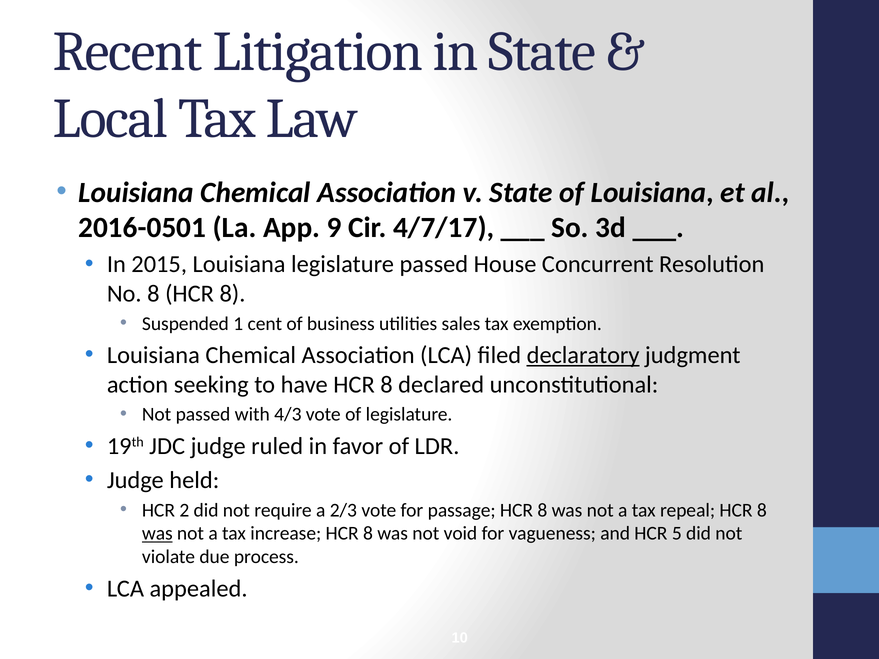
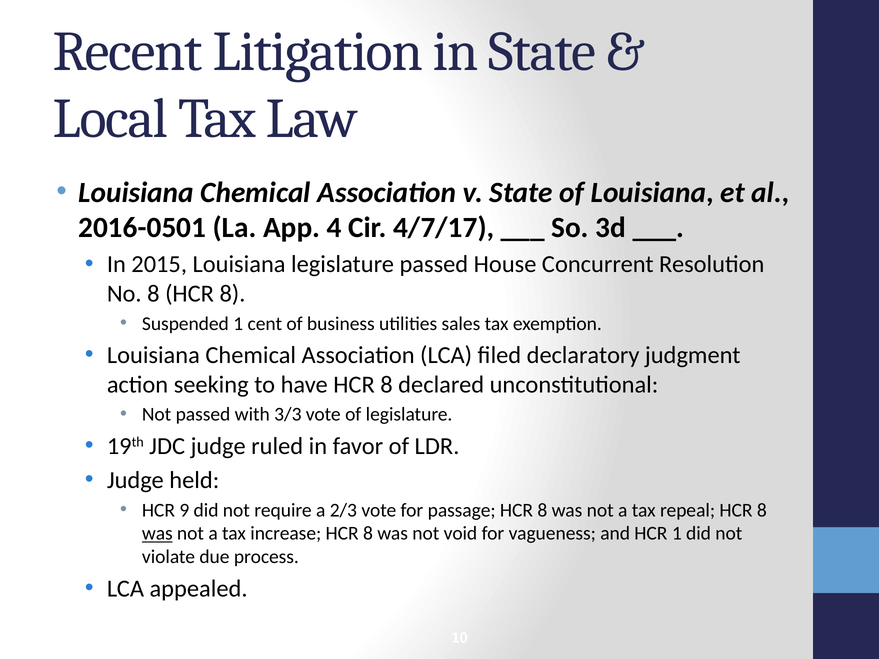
9: 9 -> 4
declaratory underline: present -> none
4/3: 4/3 -> 3/3
2: 2 -> 9
HCR 5: 5 -> 1
